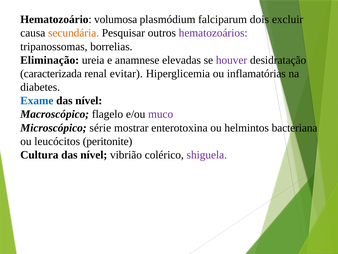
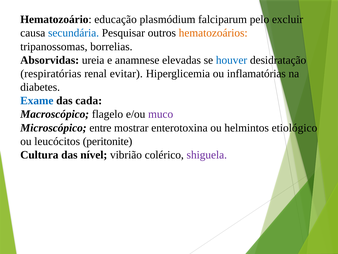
volumosa: volumosa -> educação
dois: dois -> pelo
secundária colour: orange -> blue
hematozoários colour: purple -> orange
Eliminação: Eliminação -> Absorvidas
houver colour: purple -> blue
caracterizada: caracterizada -> respiratórias
nível at (89, 101): nível -> cada
série: série -> entre
bacteriana: bacteriana -> etiológico
